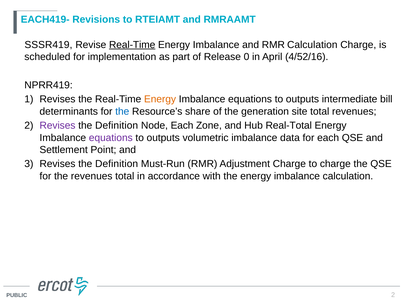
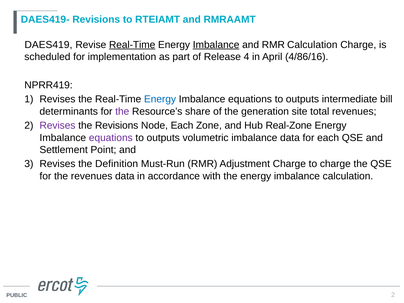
EACH419-: EACH419- -> DAES419-
SSSR419: SSSR419 -> DAES419
Imbalance at (216, 45) underline: none -> present
0: 0 -> 4
4/52/16: 4/52/16 -> 4/86/16
Energy at (160, 99) colour: orange -> blue
the at (122, 111) colour: blue -> purple
Definition at (117, 126): Definition -> Revisions
Real-Total: Real-Total -> Real-Zone
revenues total: total -> data
